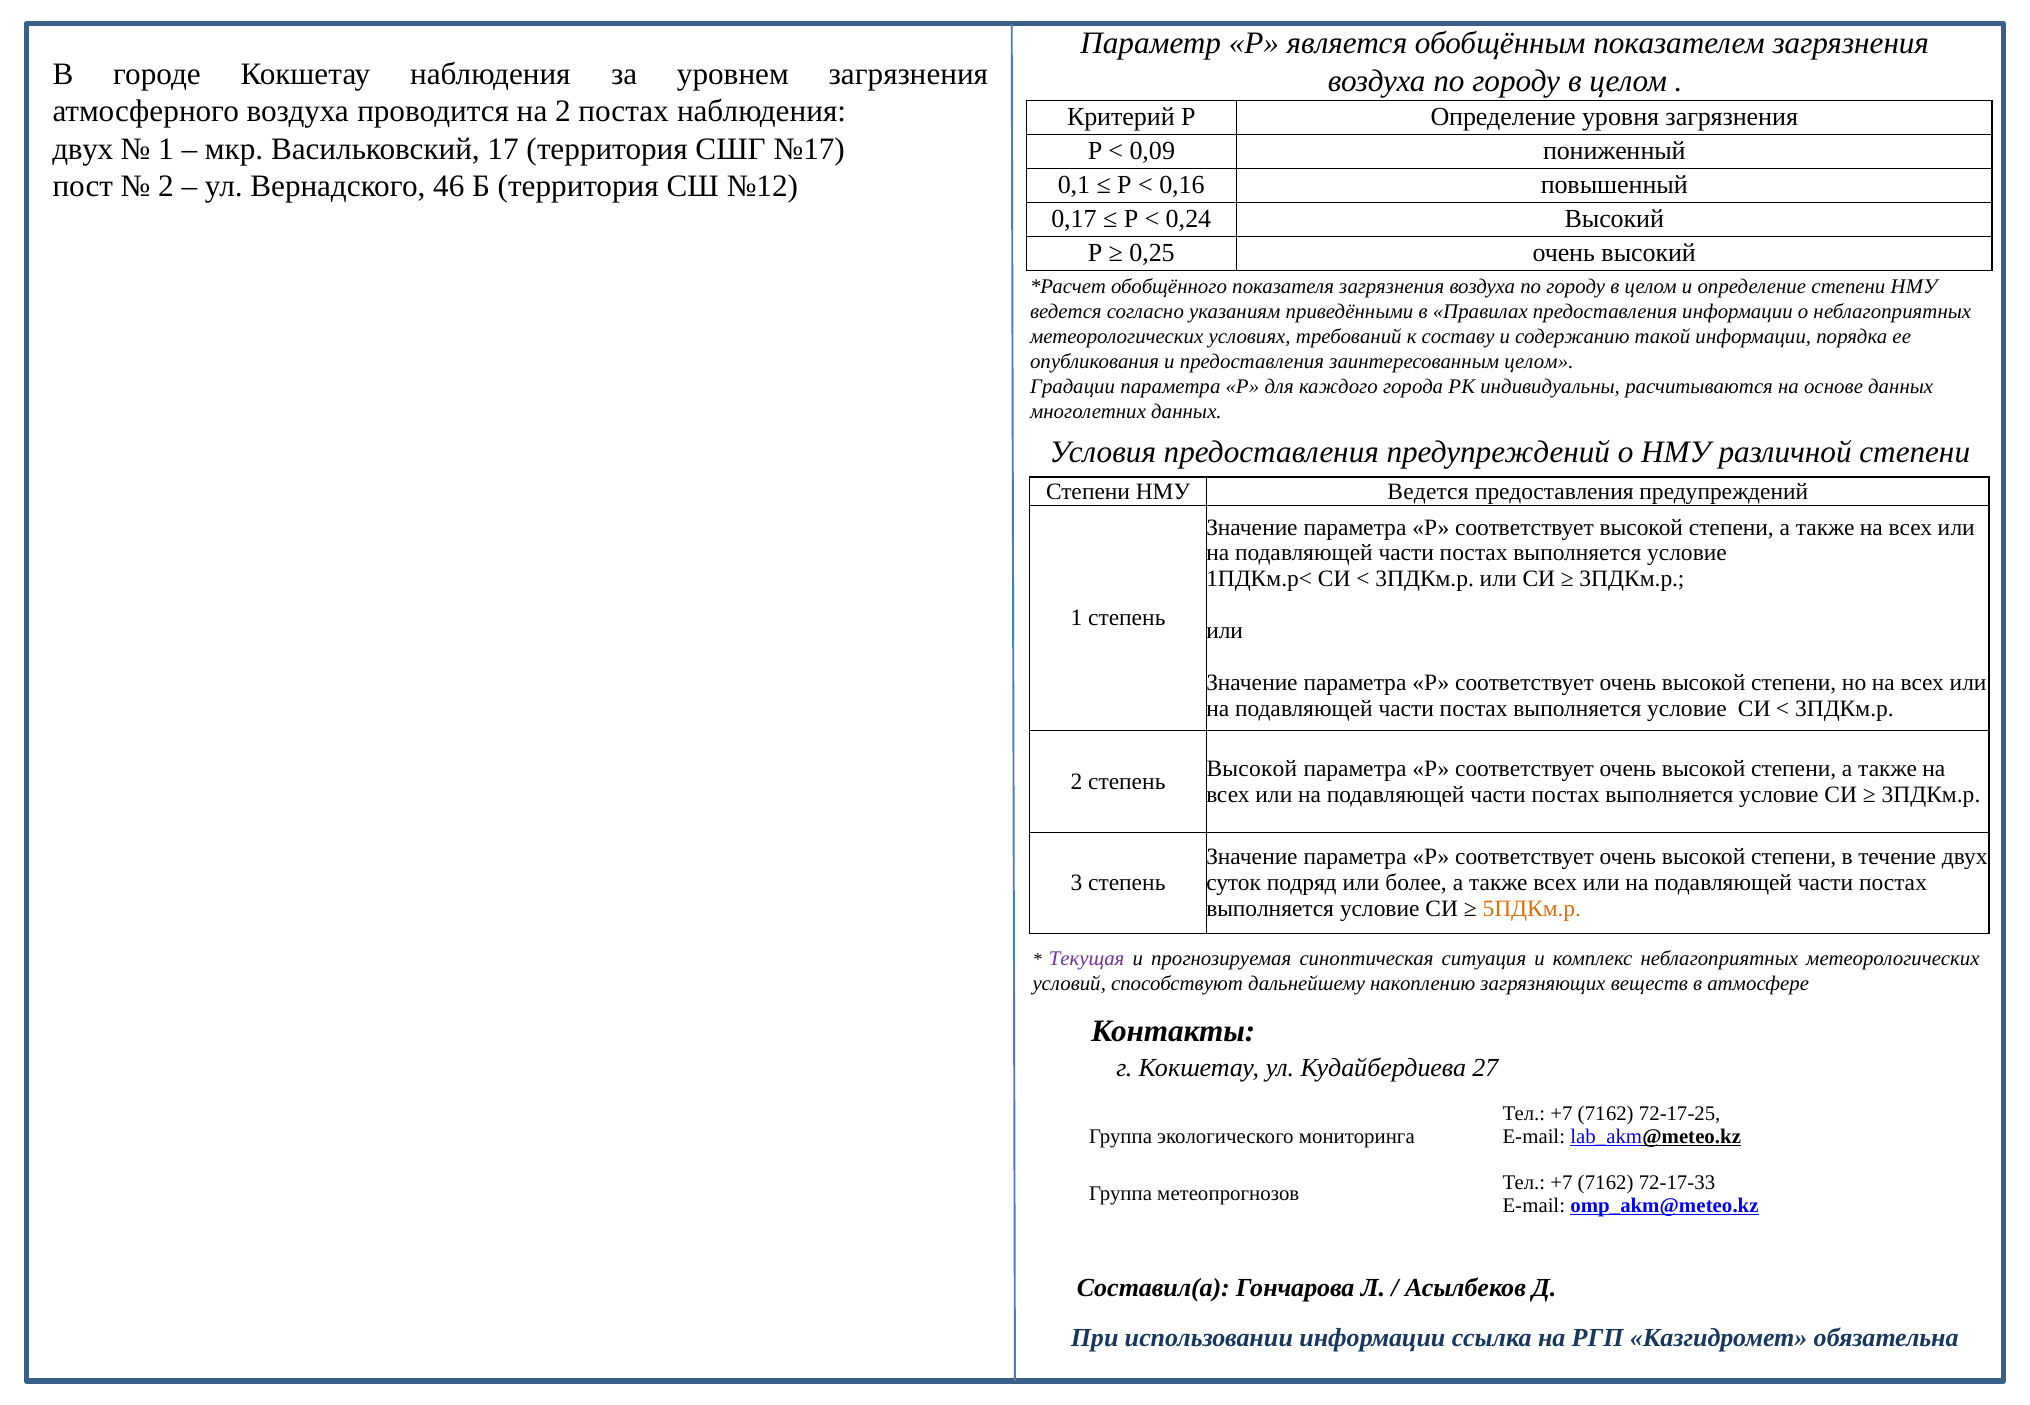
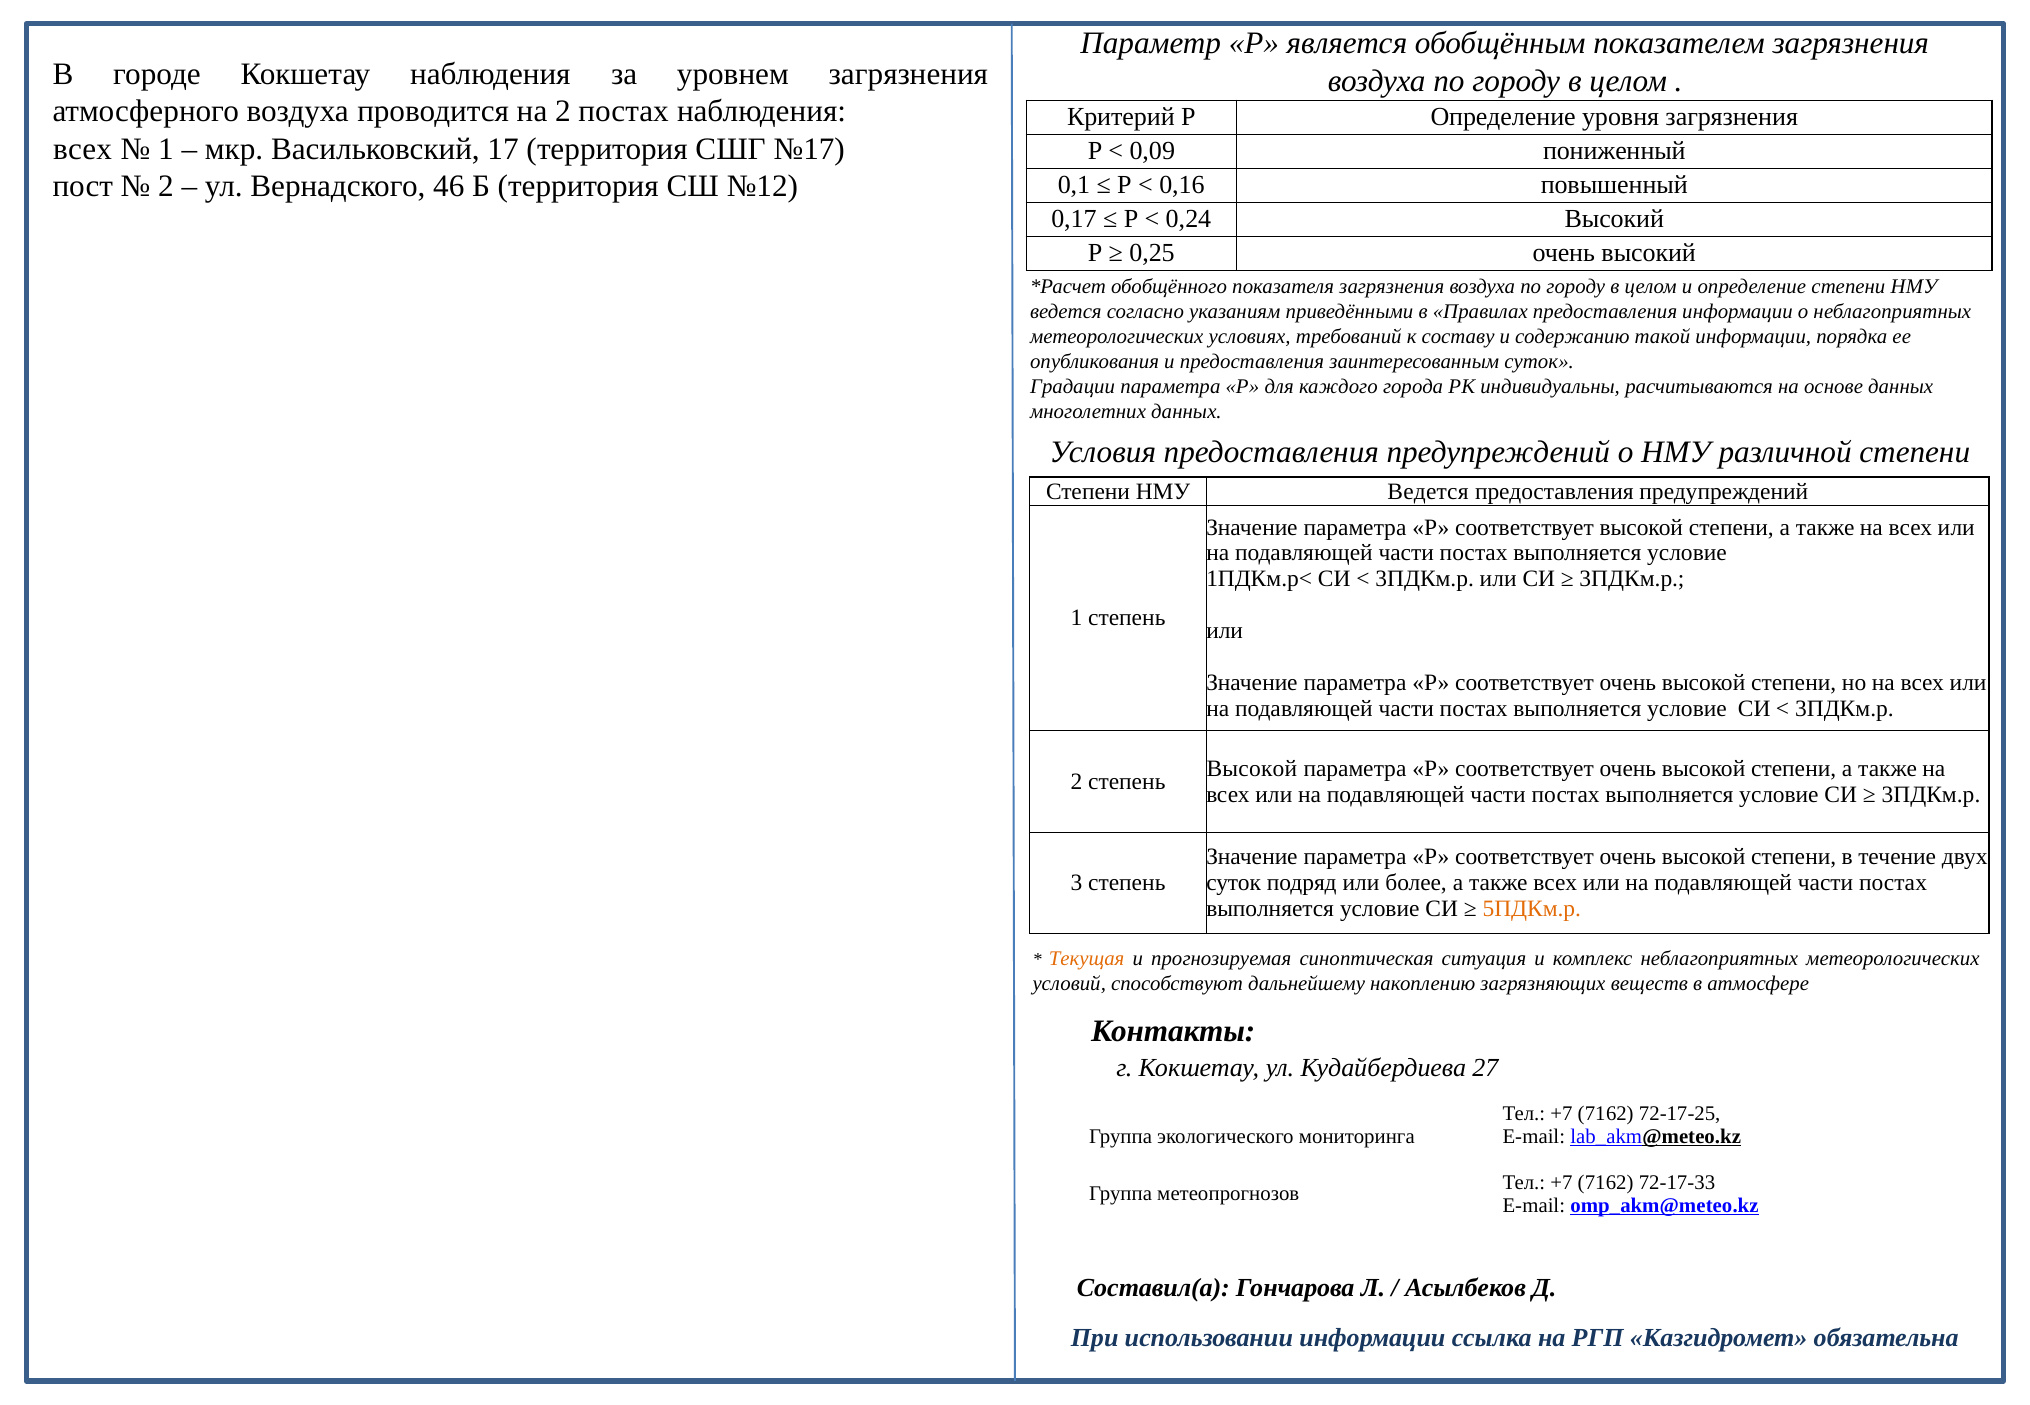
двух at (83, 149): двух -> всех
заинтересованным целом: целом -> суток
Текущая colour: purple -> orange
